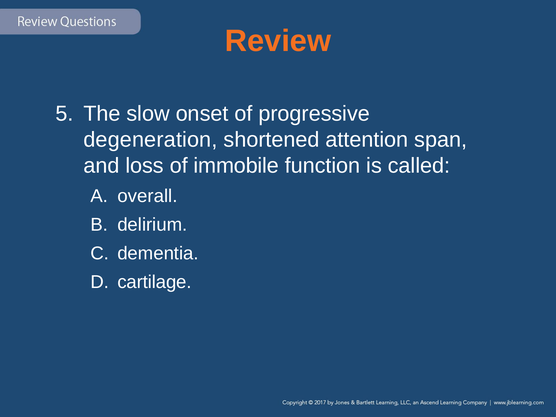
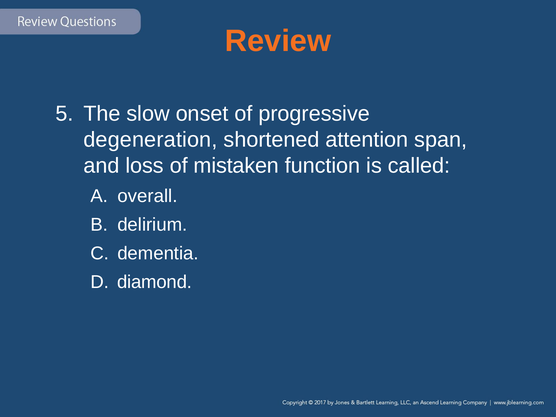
immobile: immobile -> mistaken
cartilage: cartilage -> diamond
